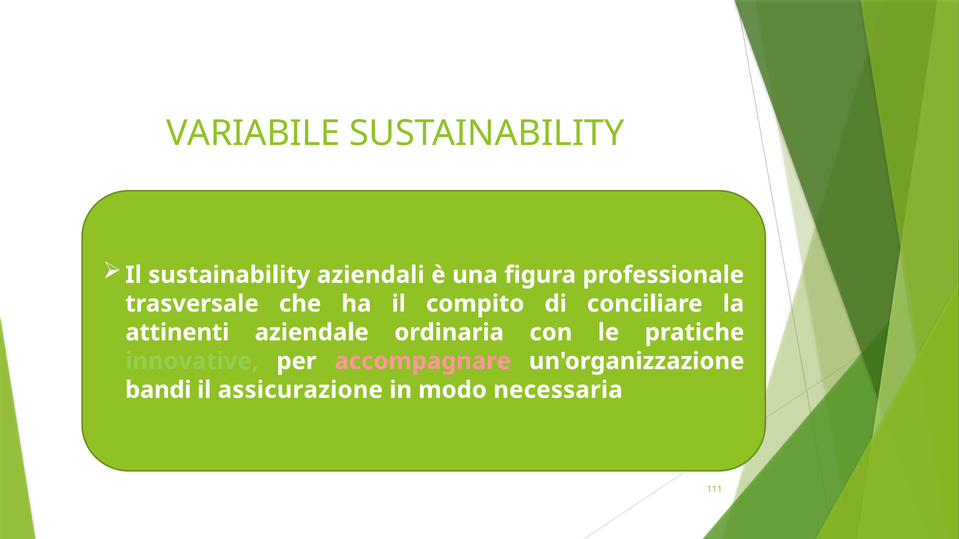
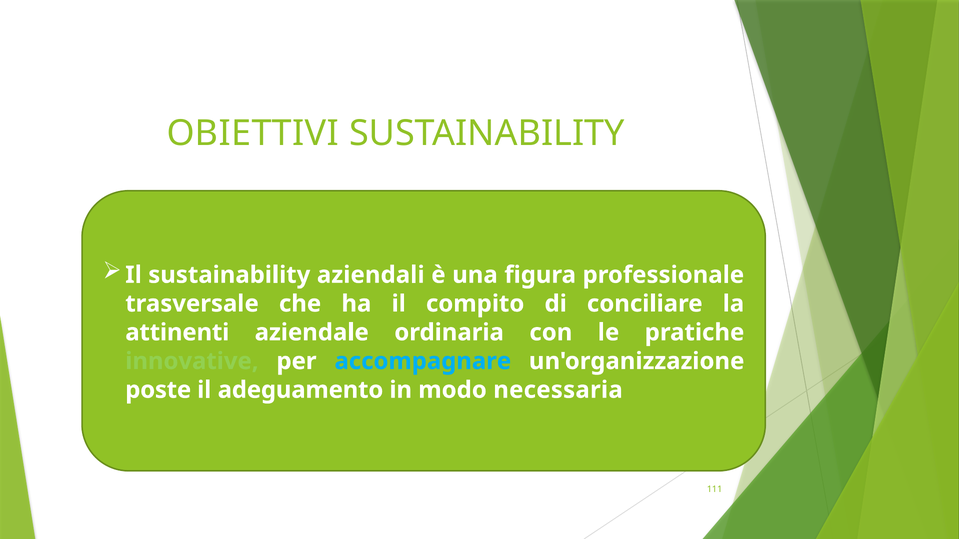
VARIABILE: VARIABILE -> OBIETTIVI
accompagnare colour: pink -> light blue
bandi: bandi -> poste
assicurazione: assicurazione -> adeguamento
